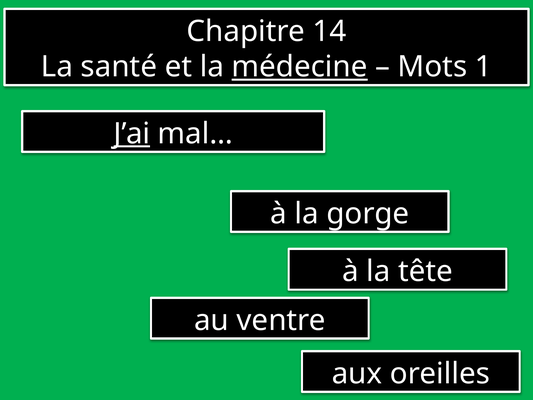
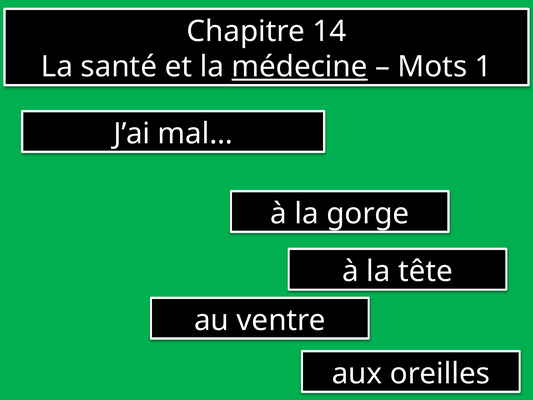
J’ai underline: present -> none
